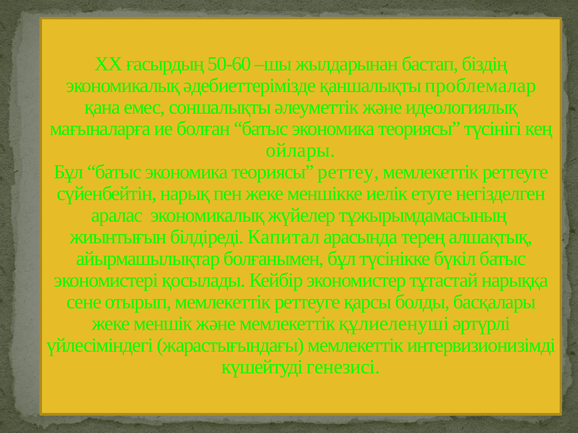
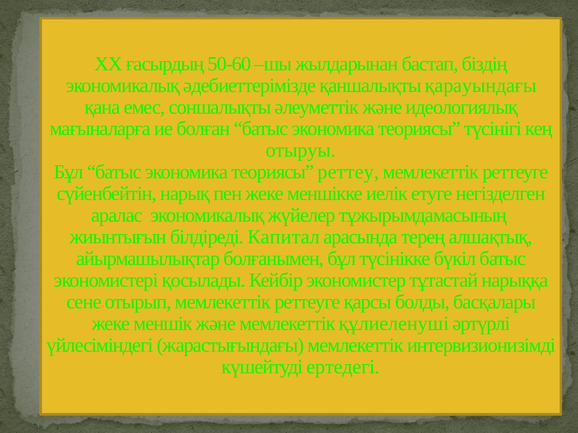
проблемалар: проблемалар -> қарауындағы
ойлары: ойлары -> отыруы
генезисі: генезисі -> ертедегі
